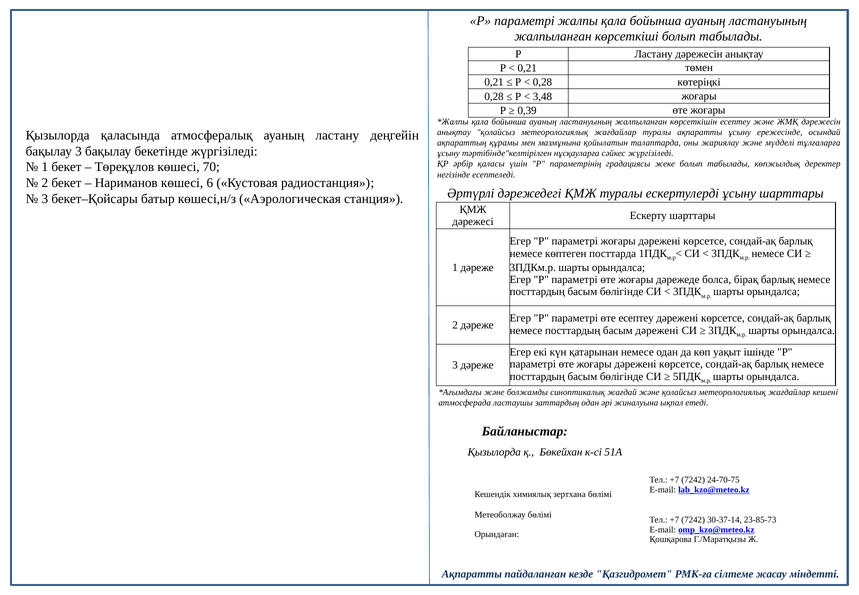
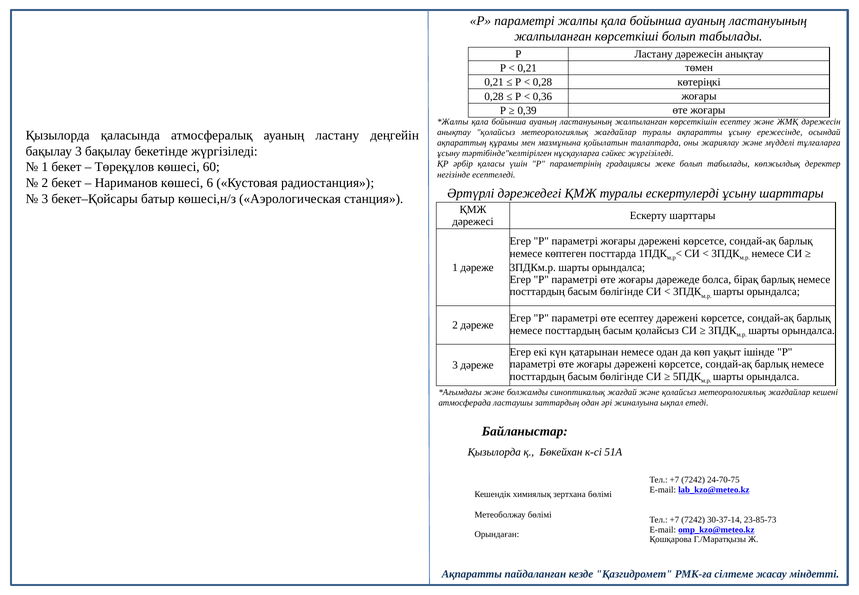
3,48: 3,48 -> 0,36
70: 70 -> 60
басым дәрежені: дәрежені -> қолайсыз
